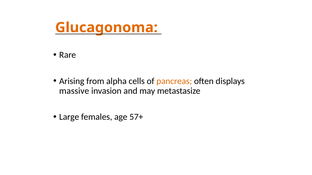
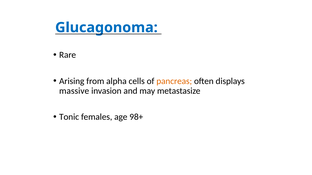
Glucagonoma colour: orange -> blue
Large: Large -> Tonic
57+: 57+ -> 98+
